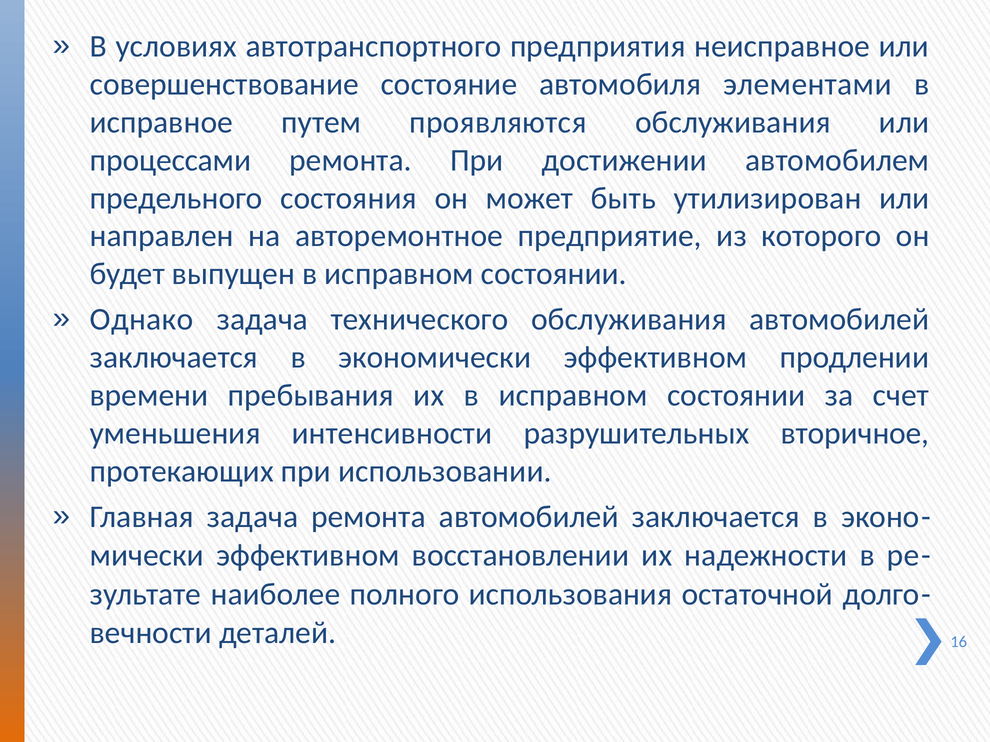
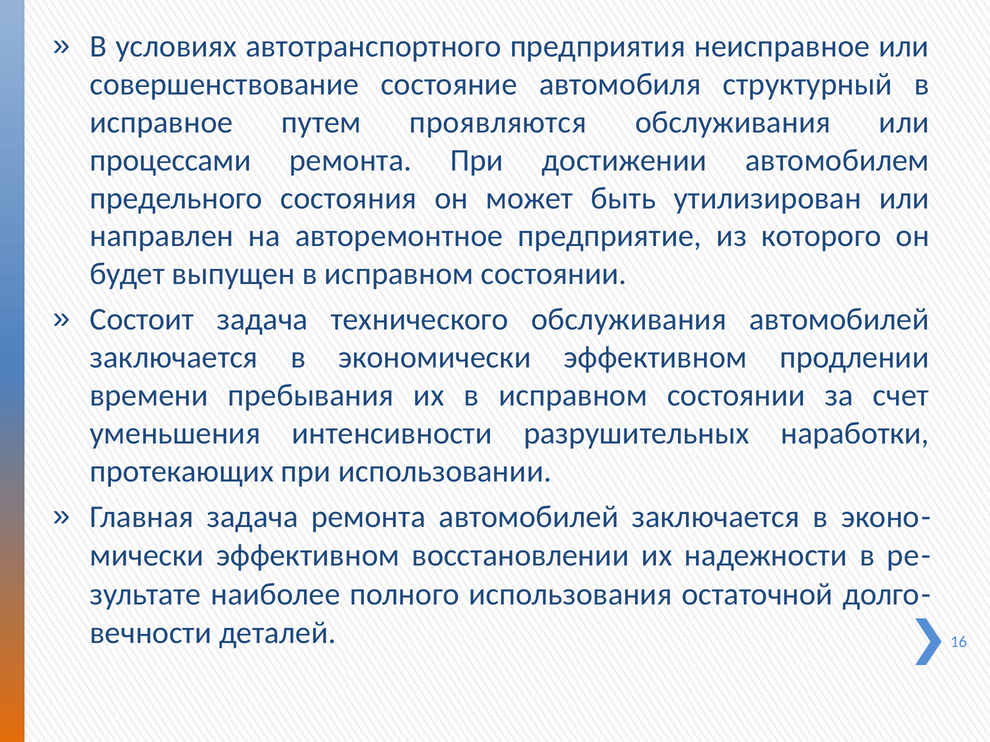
элементами: элементами -> структурный
Однако: Однако -> Состоит
вторичное: вторичное -> наработки
